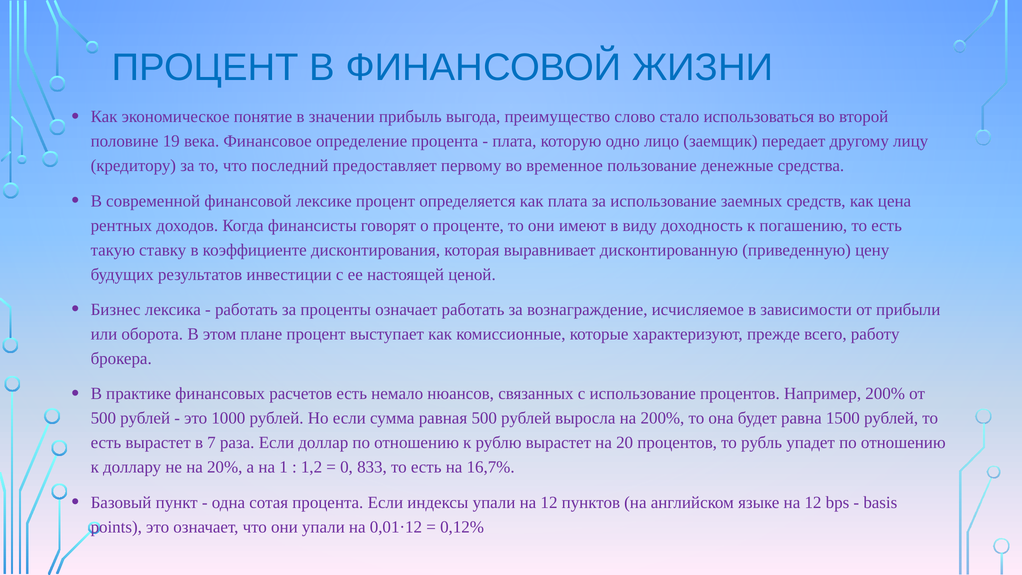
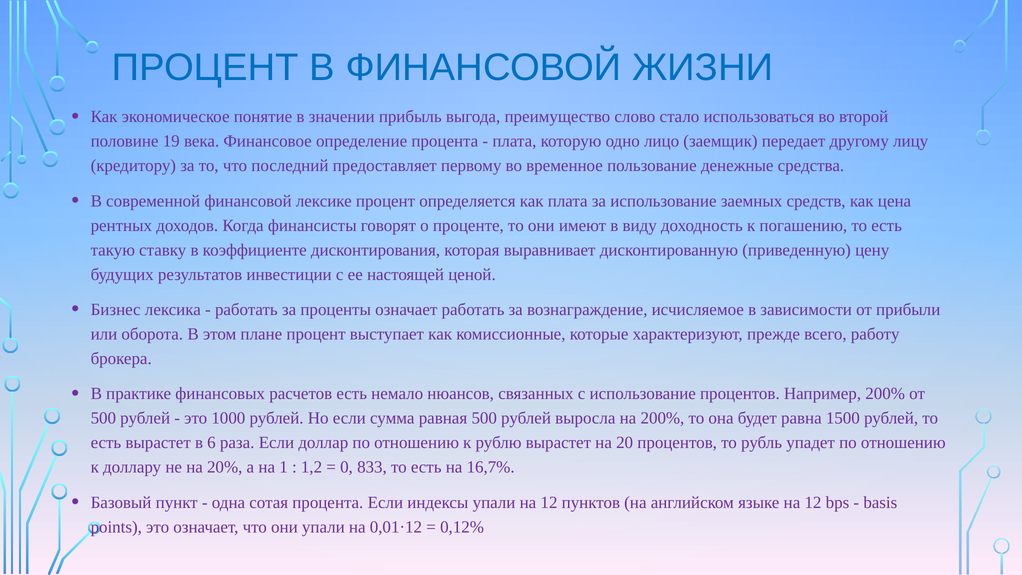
7: 7 -> 6
